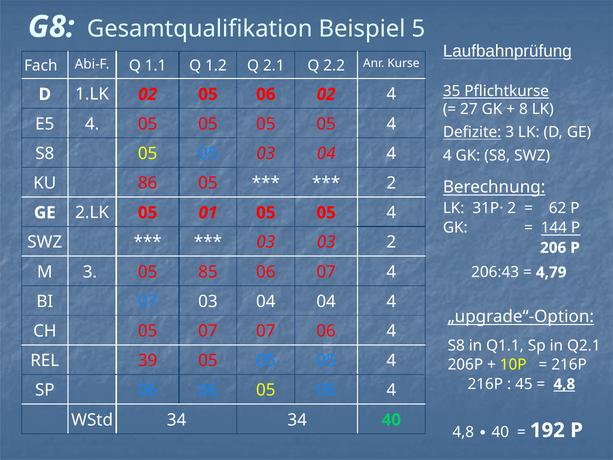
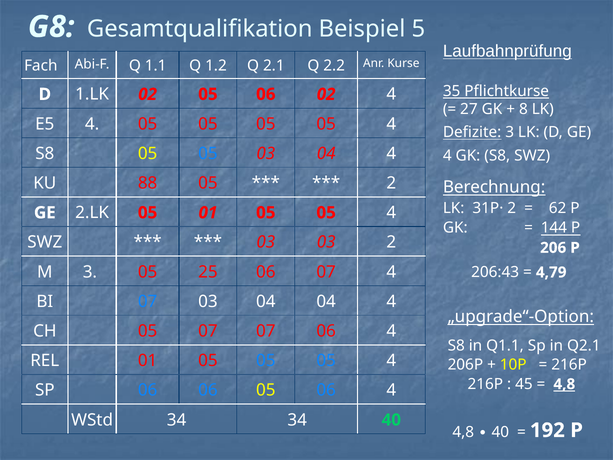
86: 86 -> 88
85: 85 -> 25
REL 39: 39 -> 01
